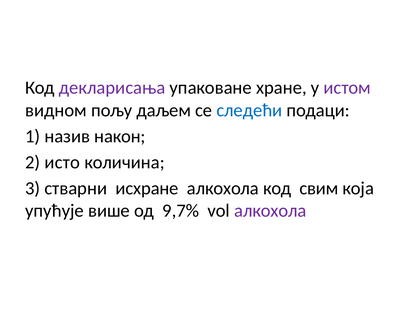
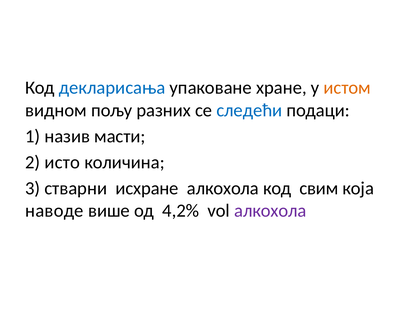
декларисања colour: purple -> blue
истом colour: purple -> orange
даљем: даљем -> разних
нaкoн: нaкoн -> масти
упућује: упућује -> наводе
9,7%: 9,7% -> 4,2%
